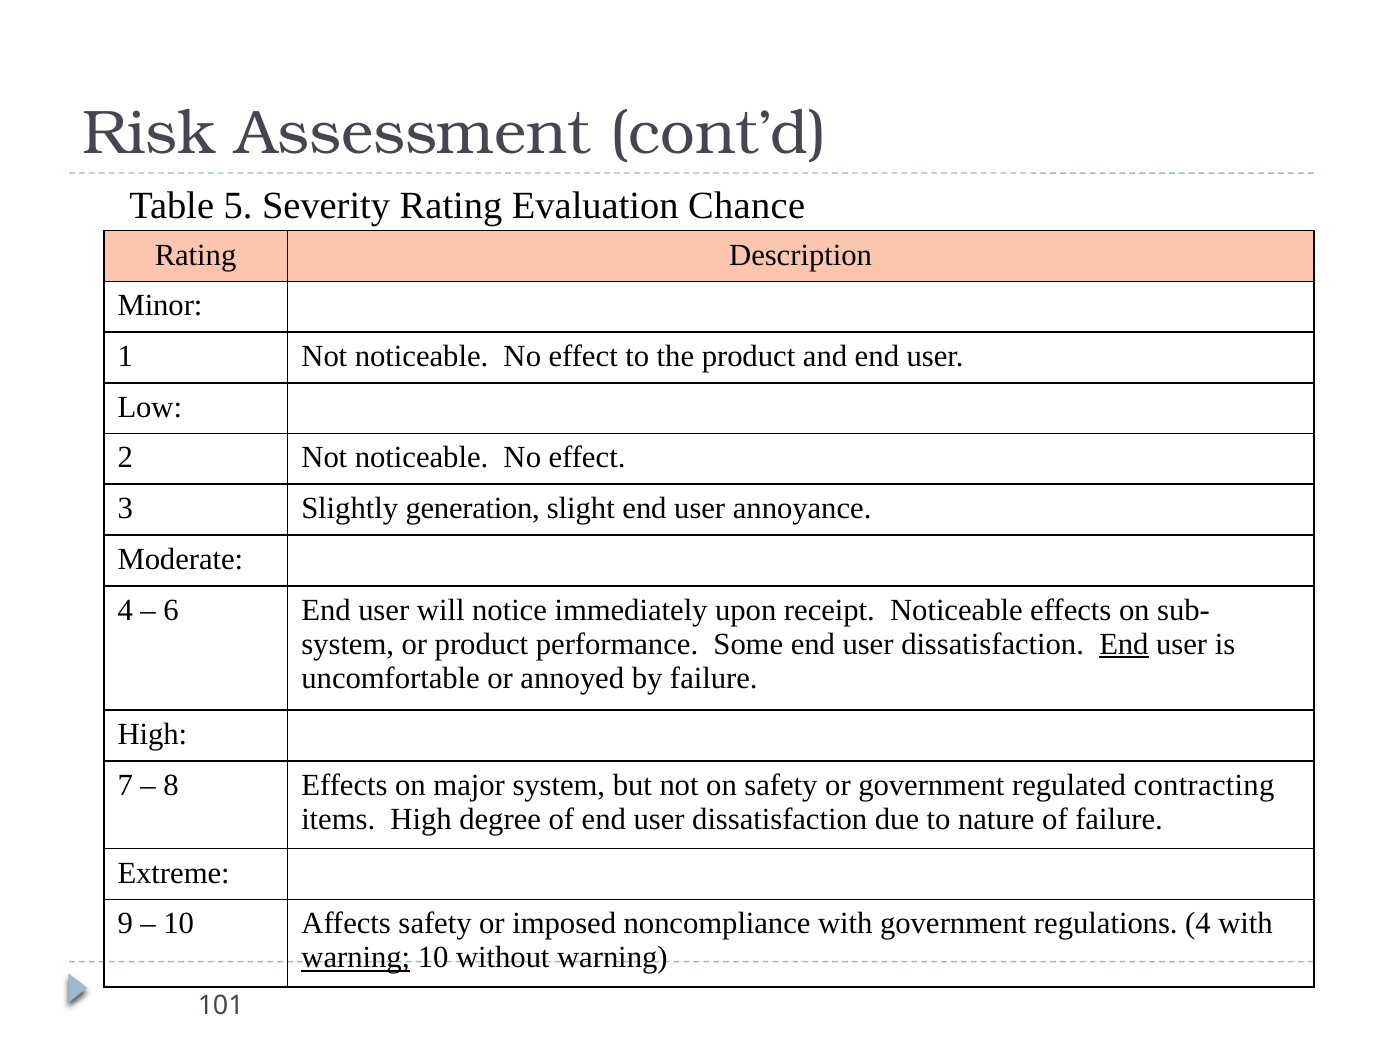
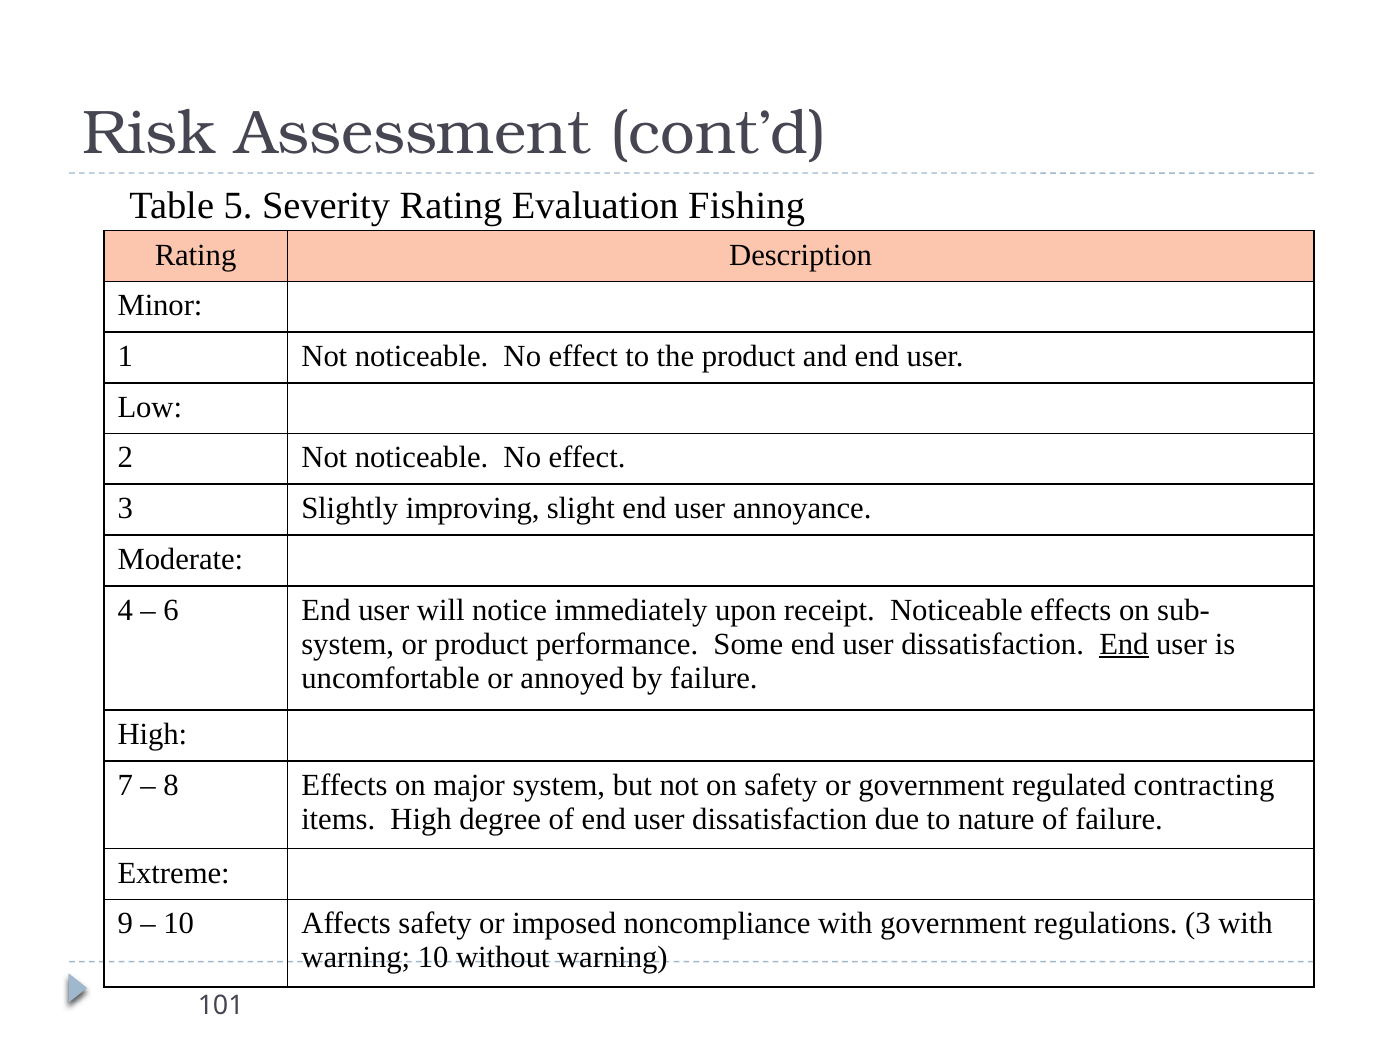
Chance: Chance -> Fishing
generation: generation -> improving
regulations 4: 4 -> 3
warning at (356, 957) underline: present -> none
